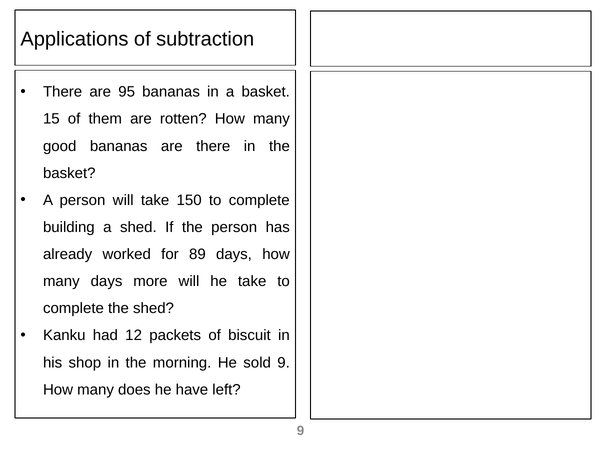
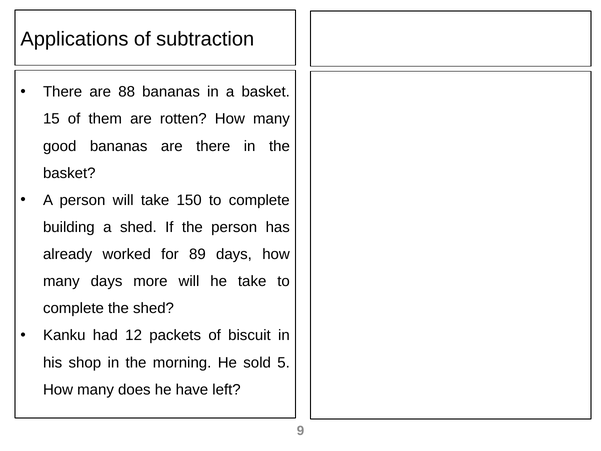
95: 95 -> 88
sold 9: 9 -> 5
